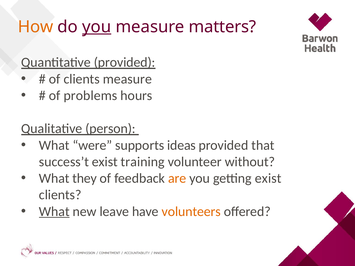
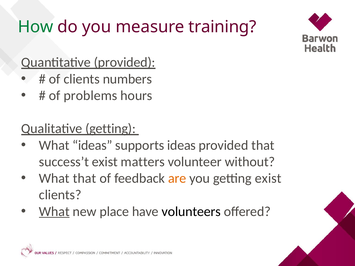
How colour: orange -> green
you at (97, 27) underline: present -> none
matters: matters -> training
clients measure: measure -> numbers
Qualitative person: person -> getting
What were: were -> ideas
training: training -> matters
What they: they -> that
leave: leave -> place
volunteers colour: orange -> black
